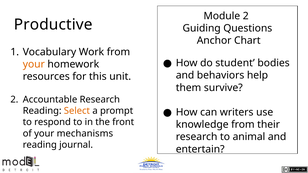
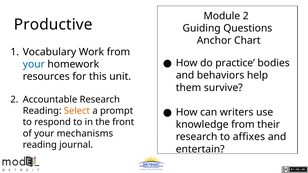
student: student -> practice
your at (34, 64) colour: orange -> blue
animal: animal -> affixes
